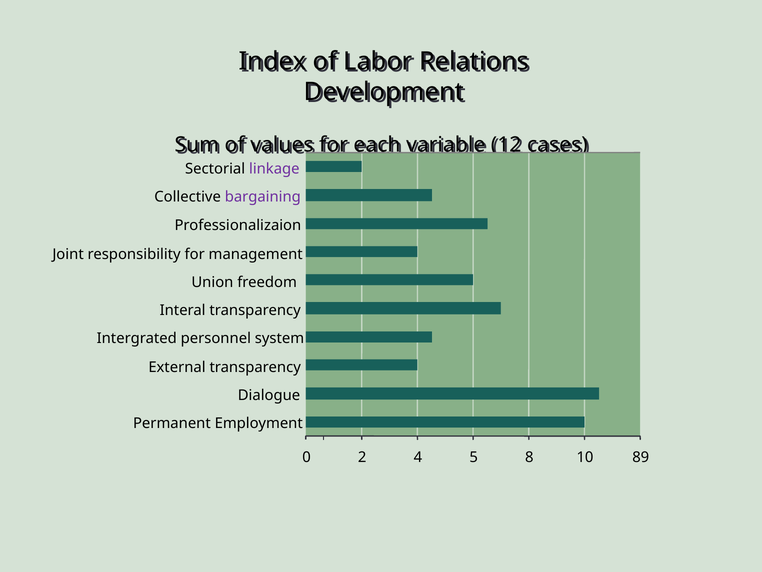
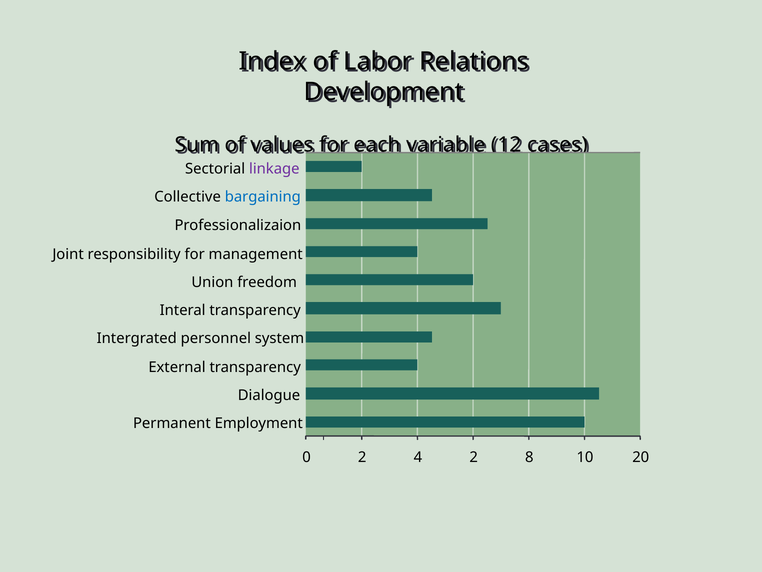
bargaining colour: purple -> blue
4 5: 5 -> 2
89: 89 -> 20
